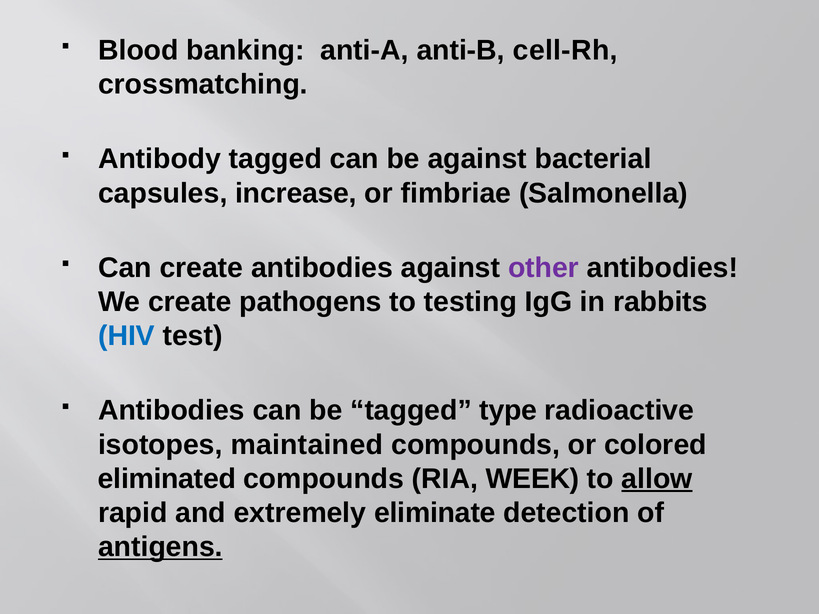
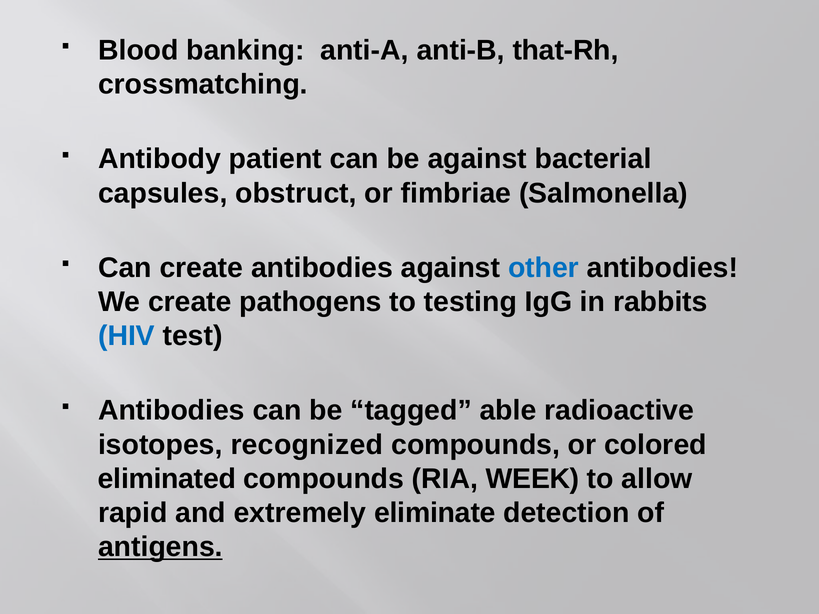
cell-Rh: cell-Rh -> that-Rh
Antibody tagged: tagged -> patient
increase: increase -> obstruct
other colour: purple -> blue
type: type -> able
maintained: maintained -> recognized
allow underline: present -> none
